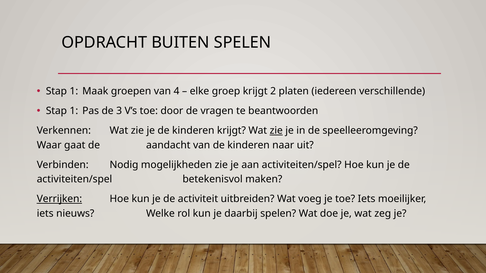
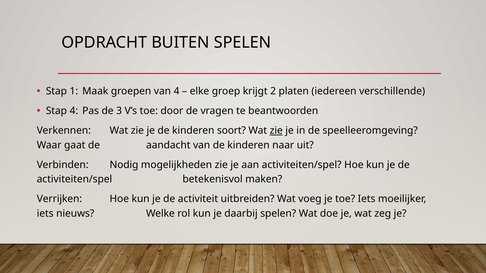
1 at (74, 111): 1 -> 4
kinderen krijgt: krijgt -> soort
Verrijken underline: present -> none
